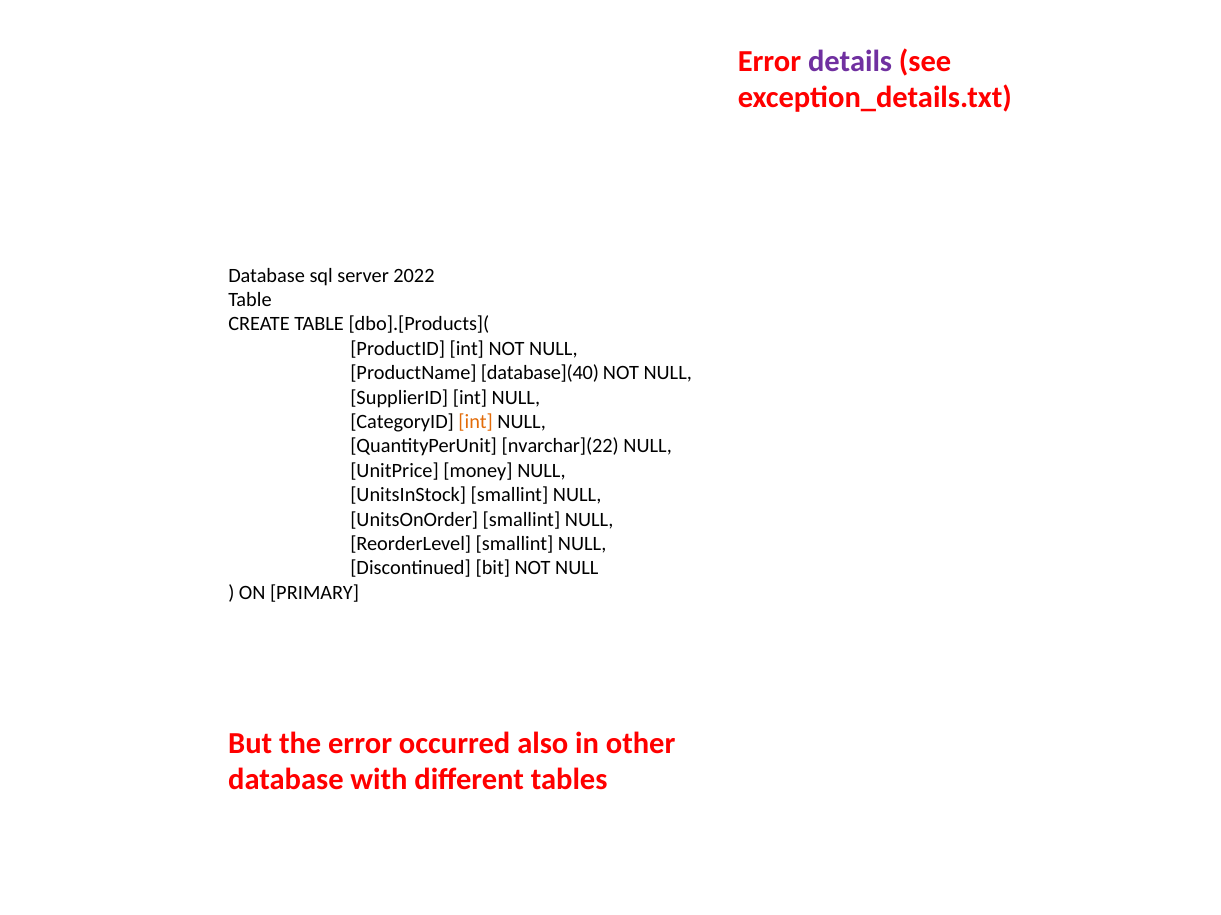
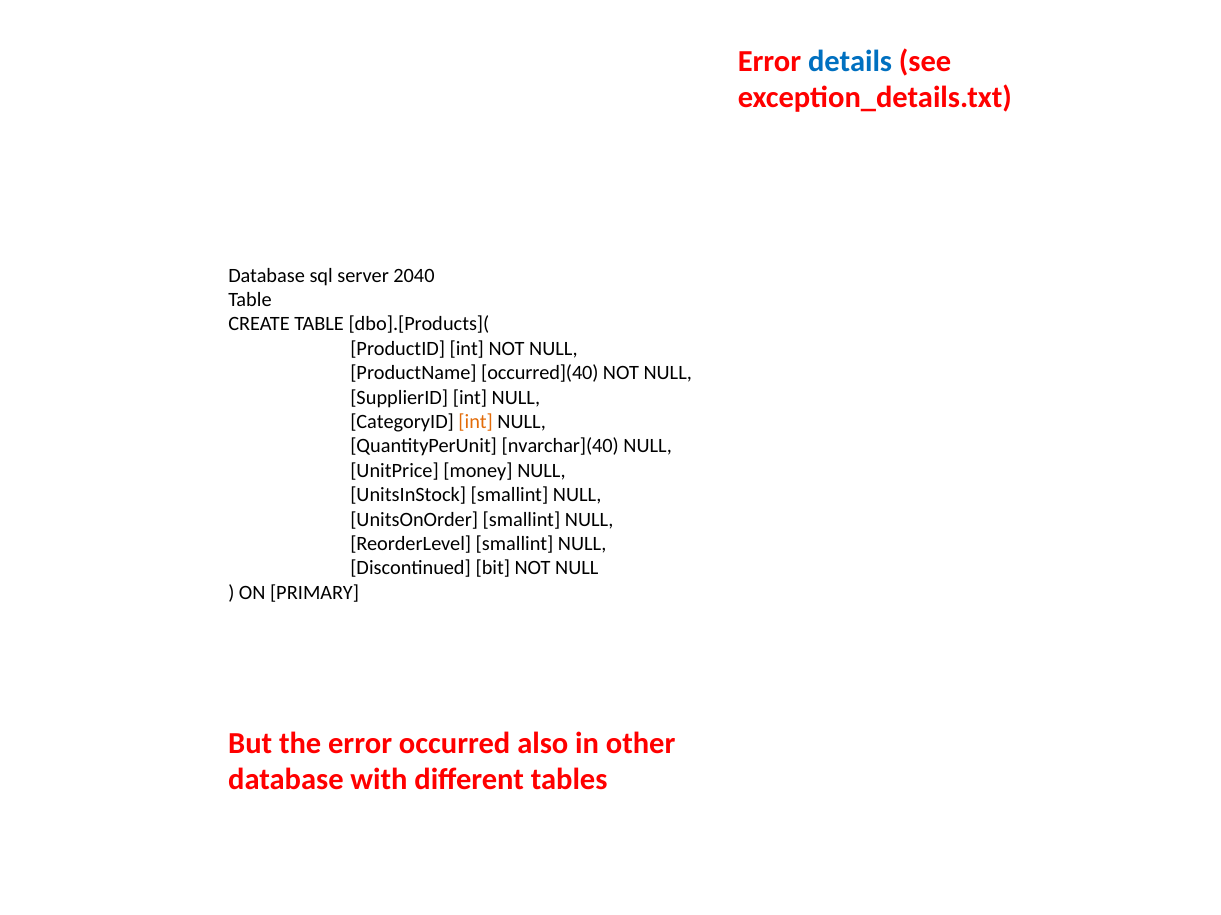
details colour: purple -> blue
2022: 2022 -> 2040
database](40: database](40 -> occurred](40
nvarchar](22: nvarchar](22 -> nvarchar](40
